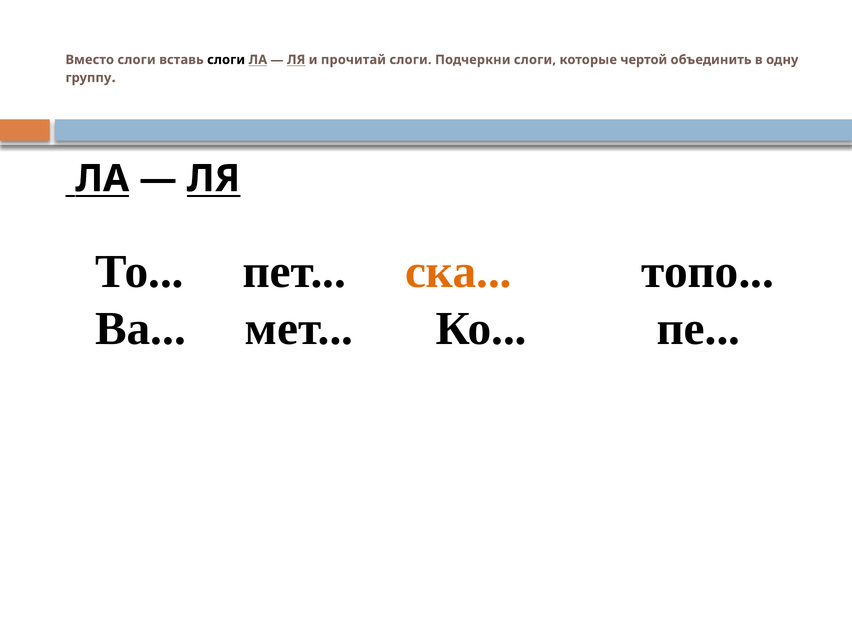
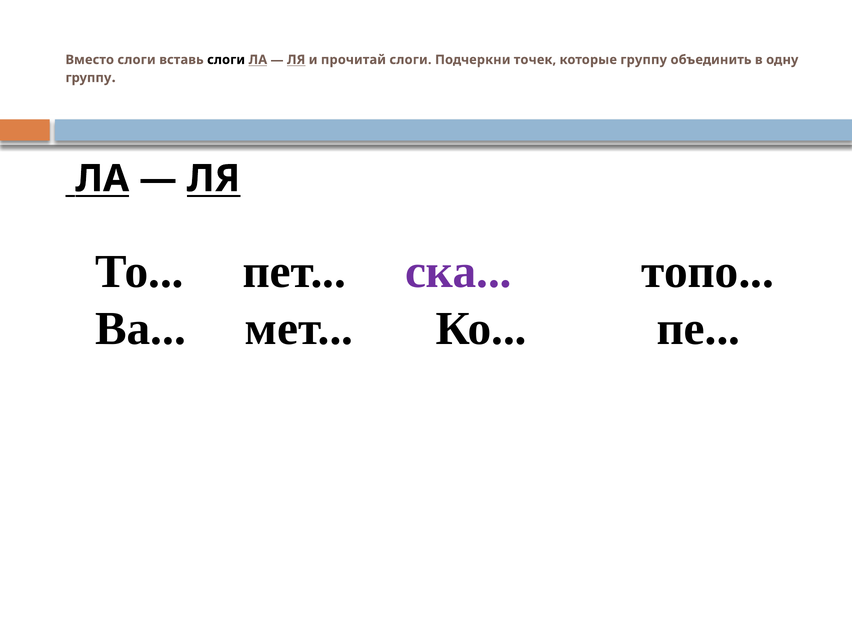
Подчеркни слоги: слоги -> точек
которые чертой: чертой -> группу
ска colour: orange -> purple
